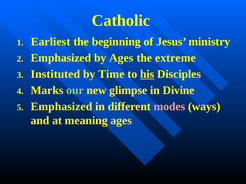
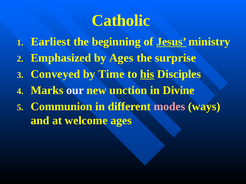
Jesus underline: none -> present
extreme: extreme -> surprise
Instituted: Instituted -> Conveyed
our colour: light green -> white
glimpse: glimpse -> unction
Emphasized at (61, 107): Emphasized -> Communion
meaning: meaning -> welcome
